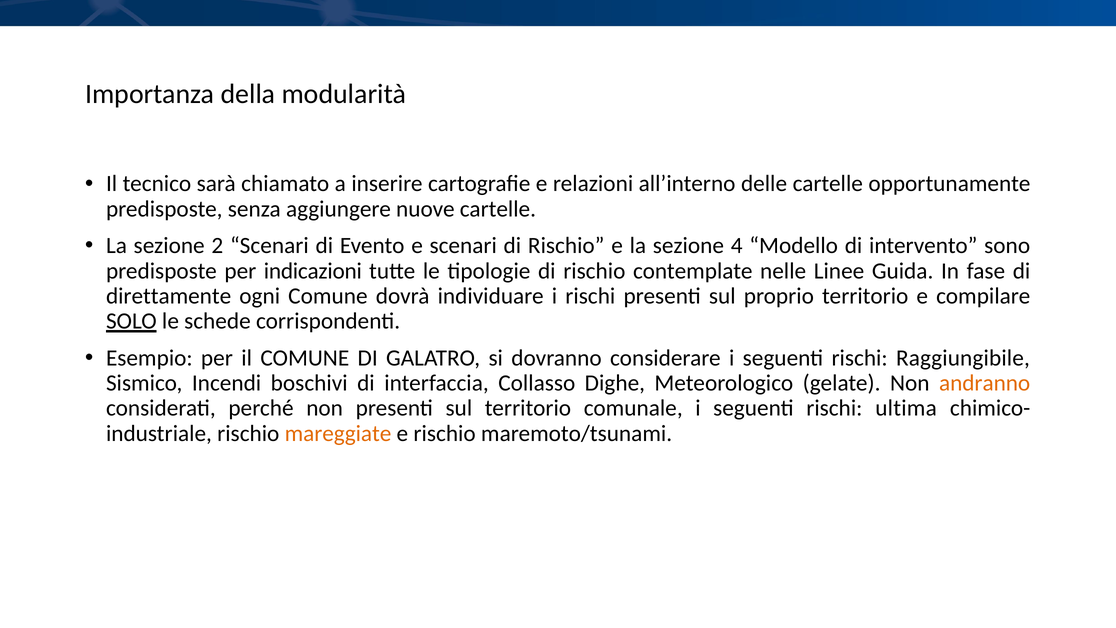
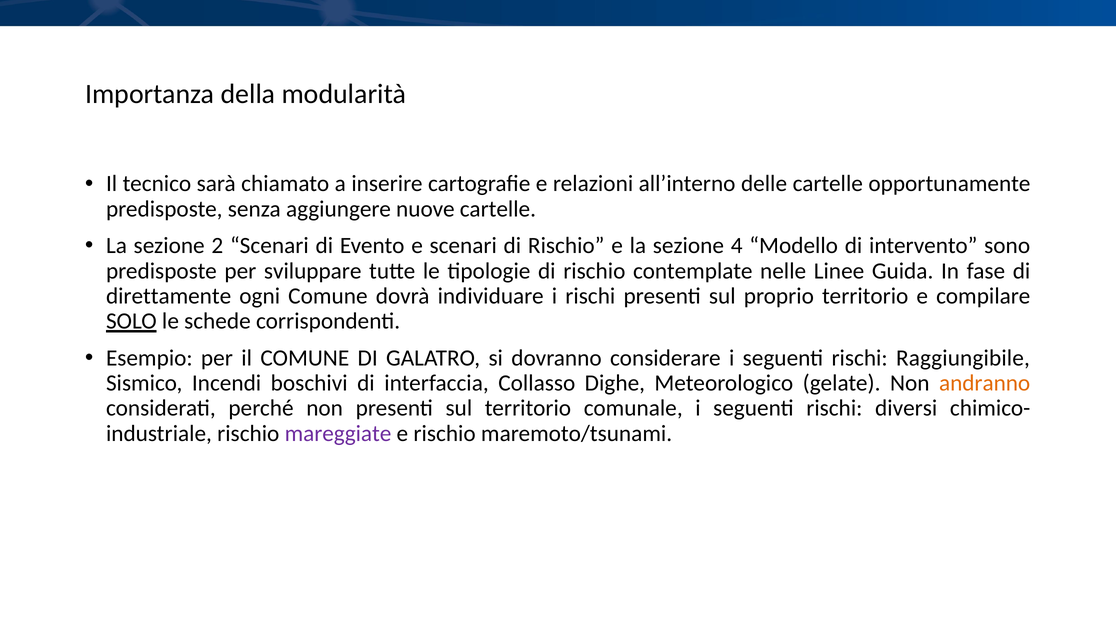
indicazioni: indicazioni -> sviluppare
ultima: ultima -> diversi
mareggiate colour: orange -> purple
